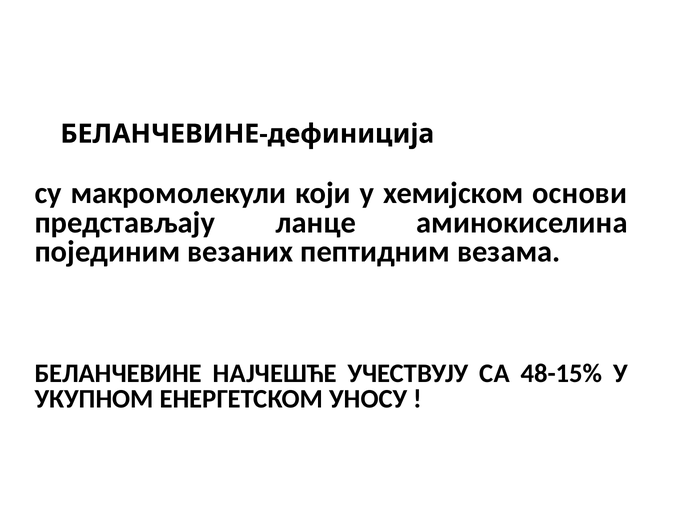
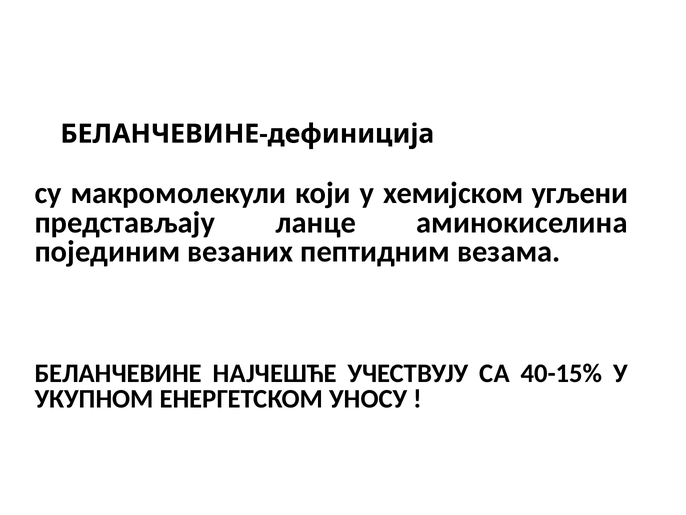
основи: основи -> угљени
48-15%: 48-15% -> 40-15%
